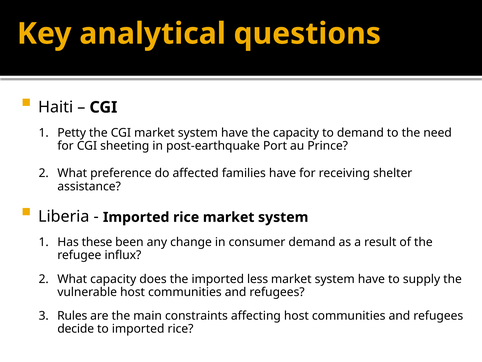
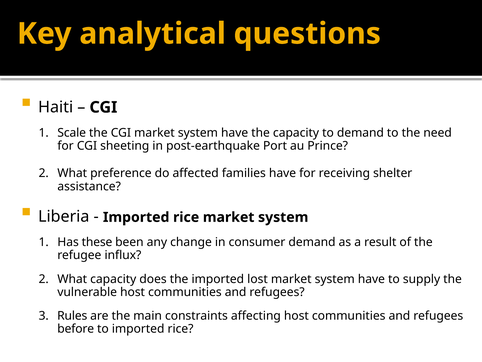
Petty: Petty -> Scale
less: less -> lost
decide: decide -> before
